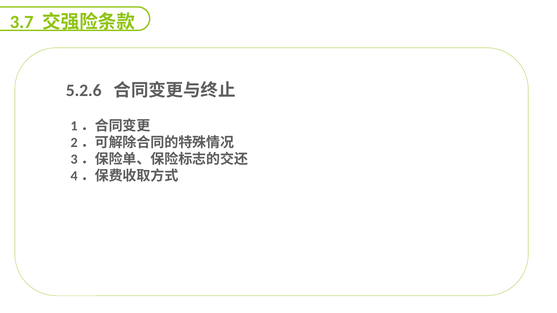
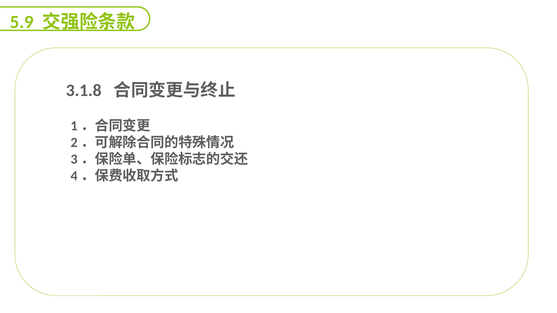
3.7: 3.7 -> 5.9
5.2.6: 5.2.6 -> 3.1.8
